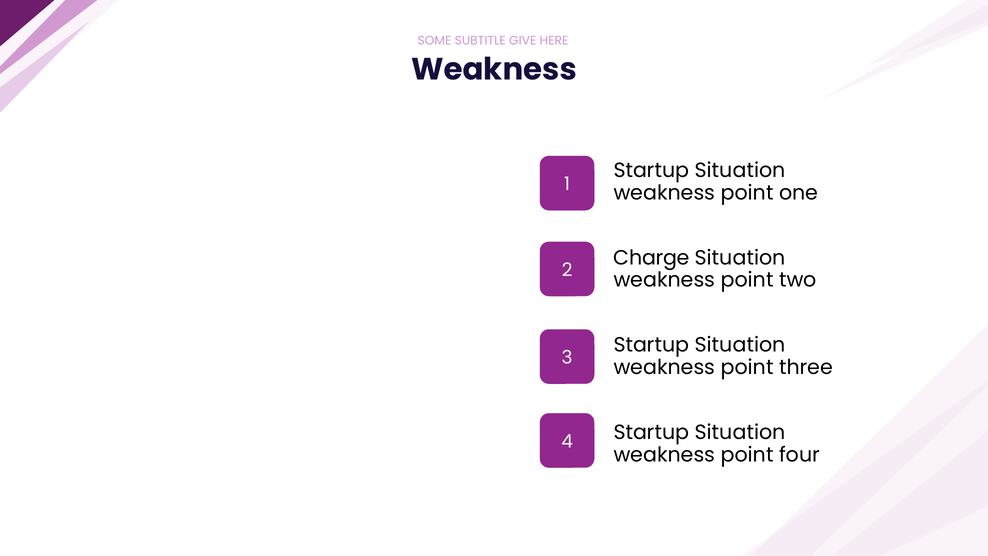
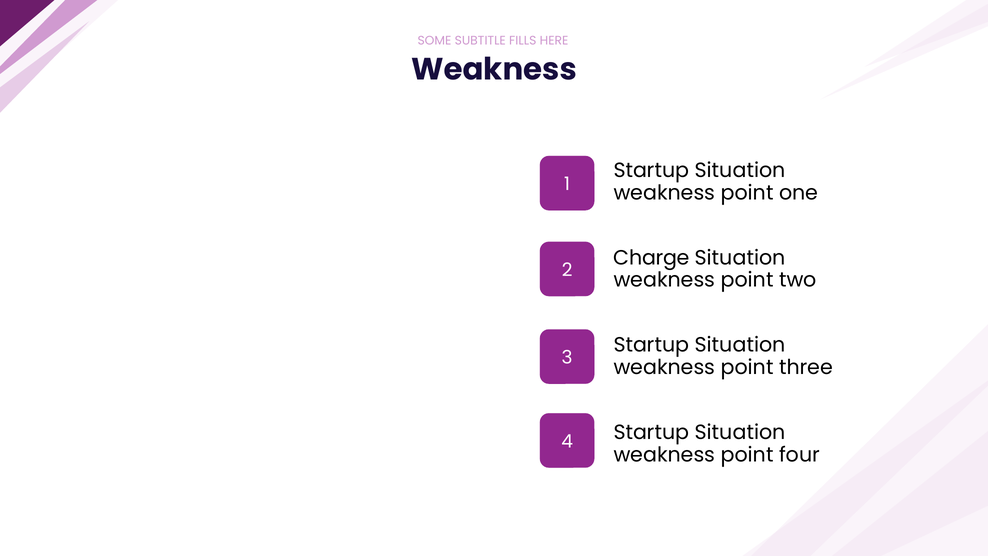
GIVE: GIVE -> FILLS
